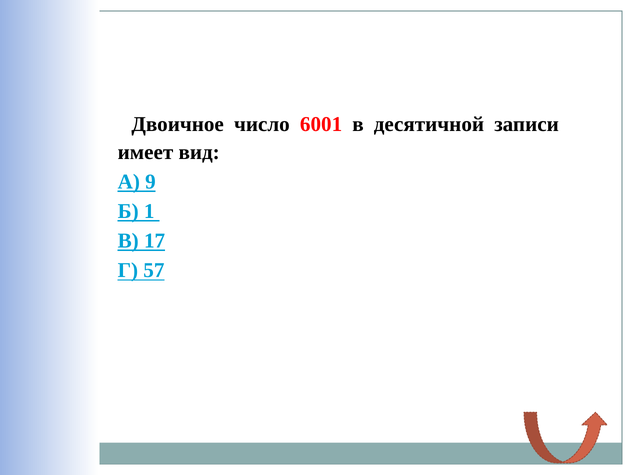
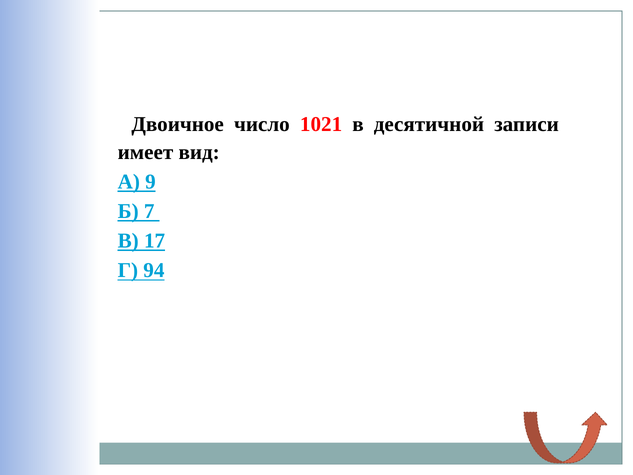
6001: 6001 -> 1021
1: 1 -> 7
57: 57 -> 94
